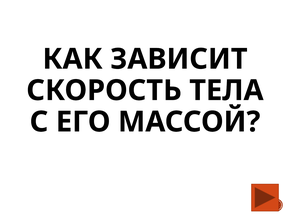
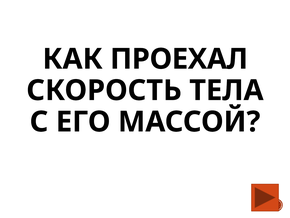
ЗАВИСИТ: ЗАВИСИТ -> ПРОЕХАЛ
